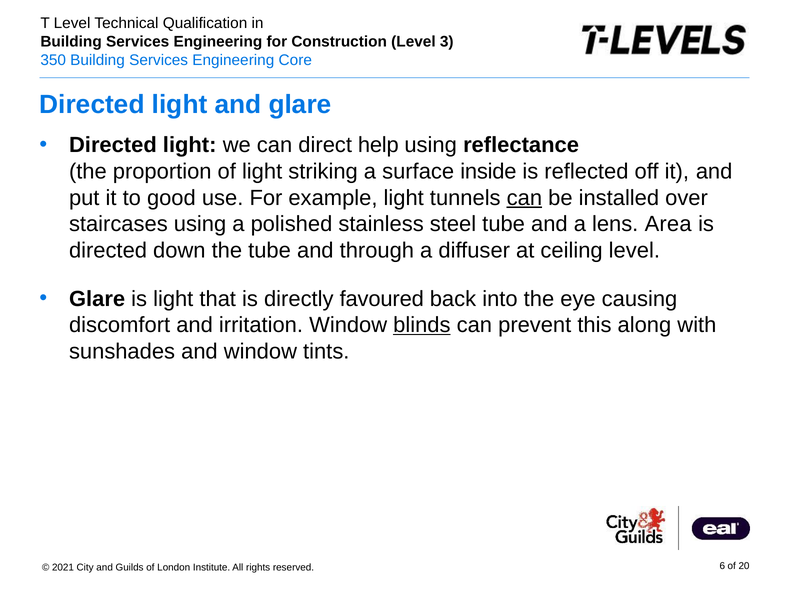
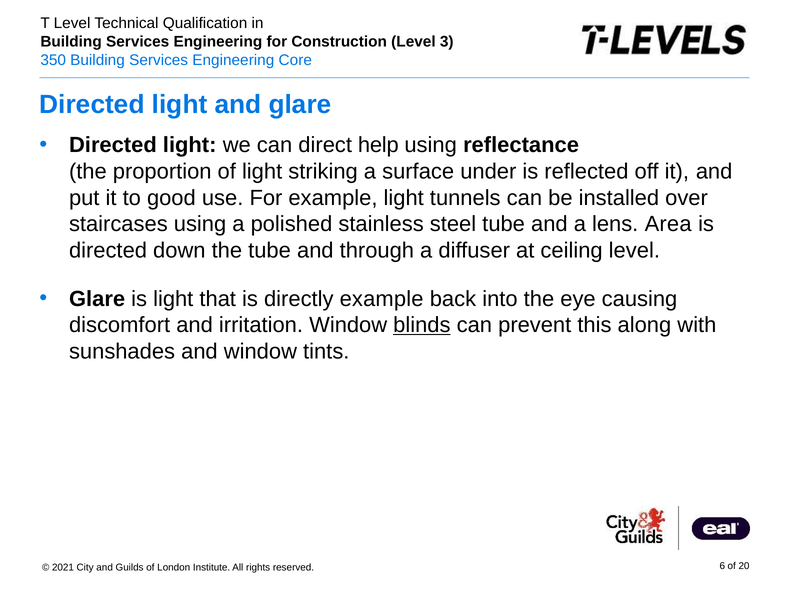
inside: inside -> under
can at (524, 198) underline: present -> none
directly favoured: favoured -> example
